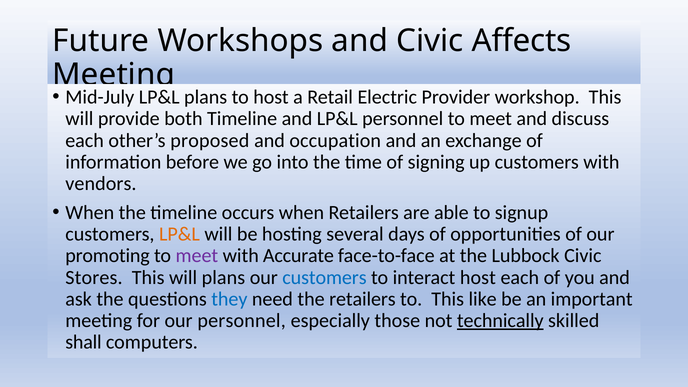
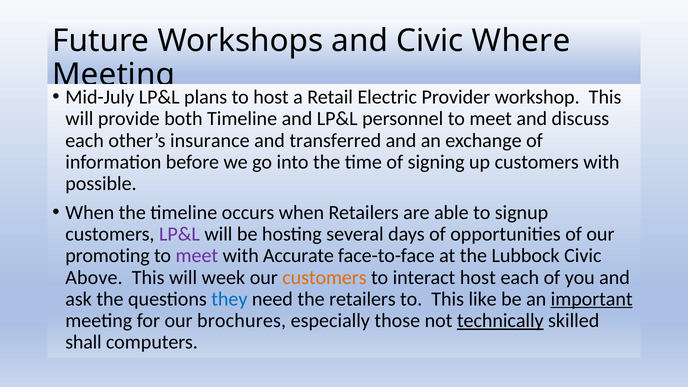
Affects: Affects -> Where
proposed: proposed -> insurance
occupation: occupation -> transferred
vendors: vendors -> possible
LP&L at (179, 234) colour: orange -> purple
Stores: Stores -> Above
will plans: plans -> week
customers at (324, 277) colour: blue -> orange
important underline: none -> present
our personnel: personnel -> brochures
